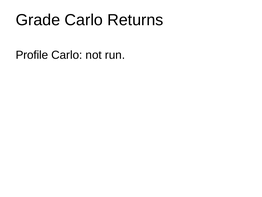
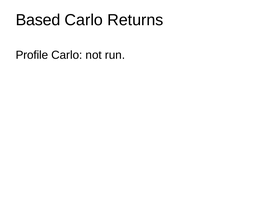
Grade: Grade -> Based
